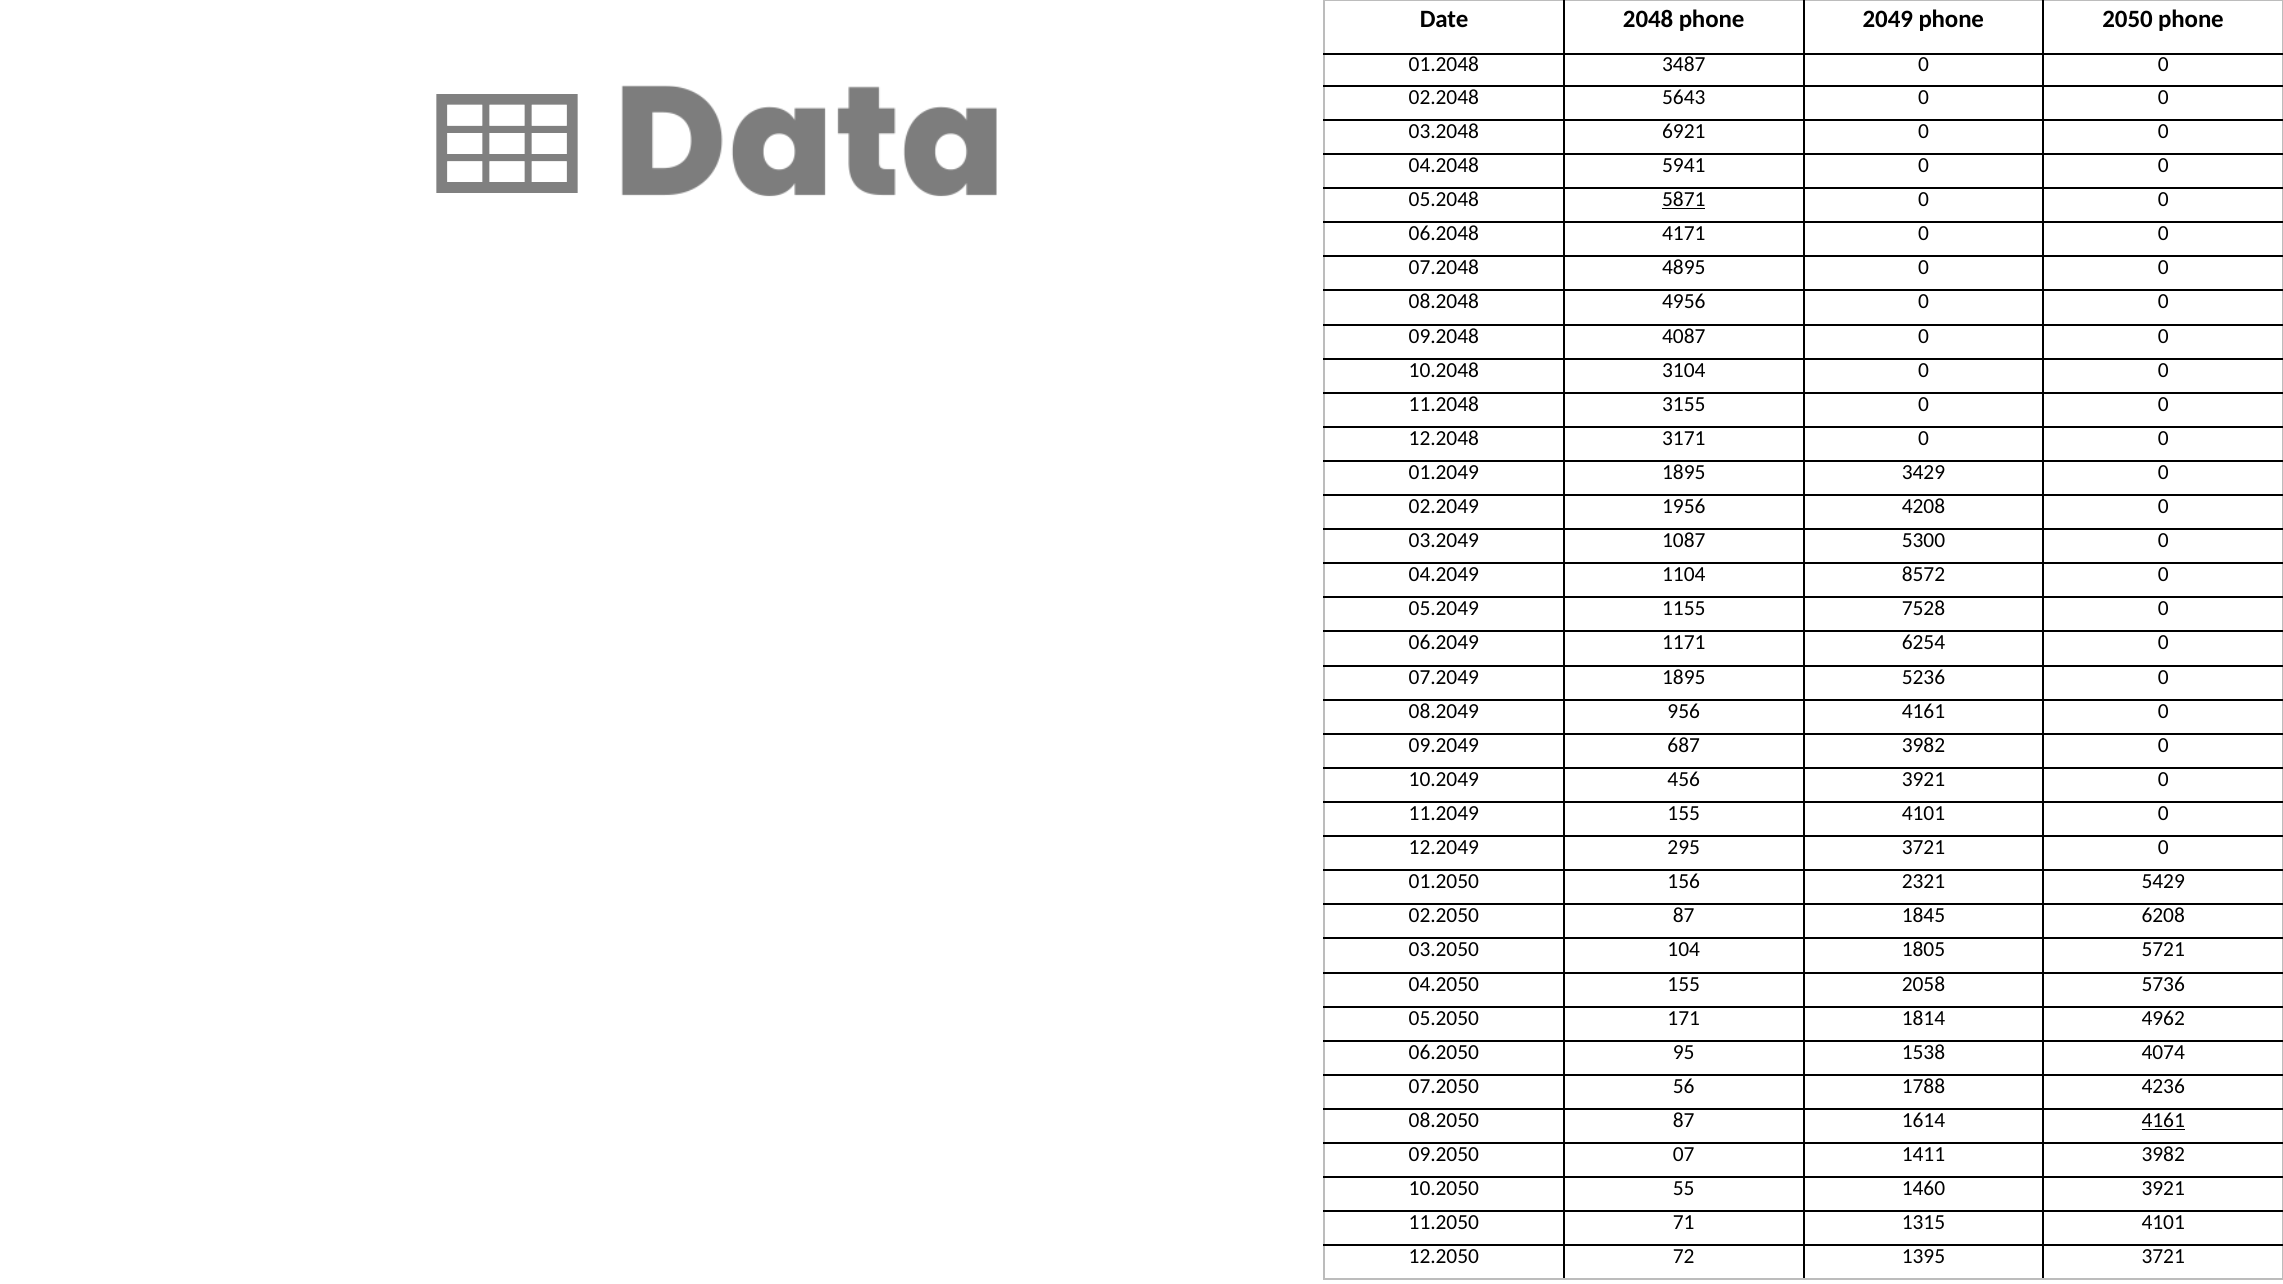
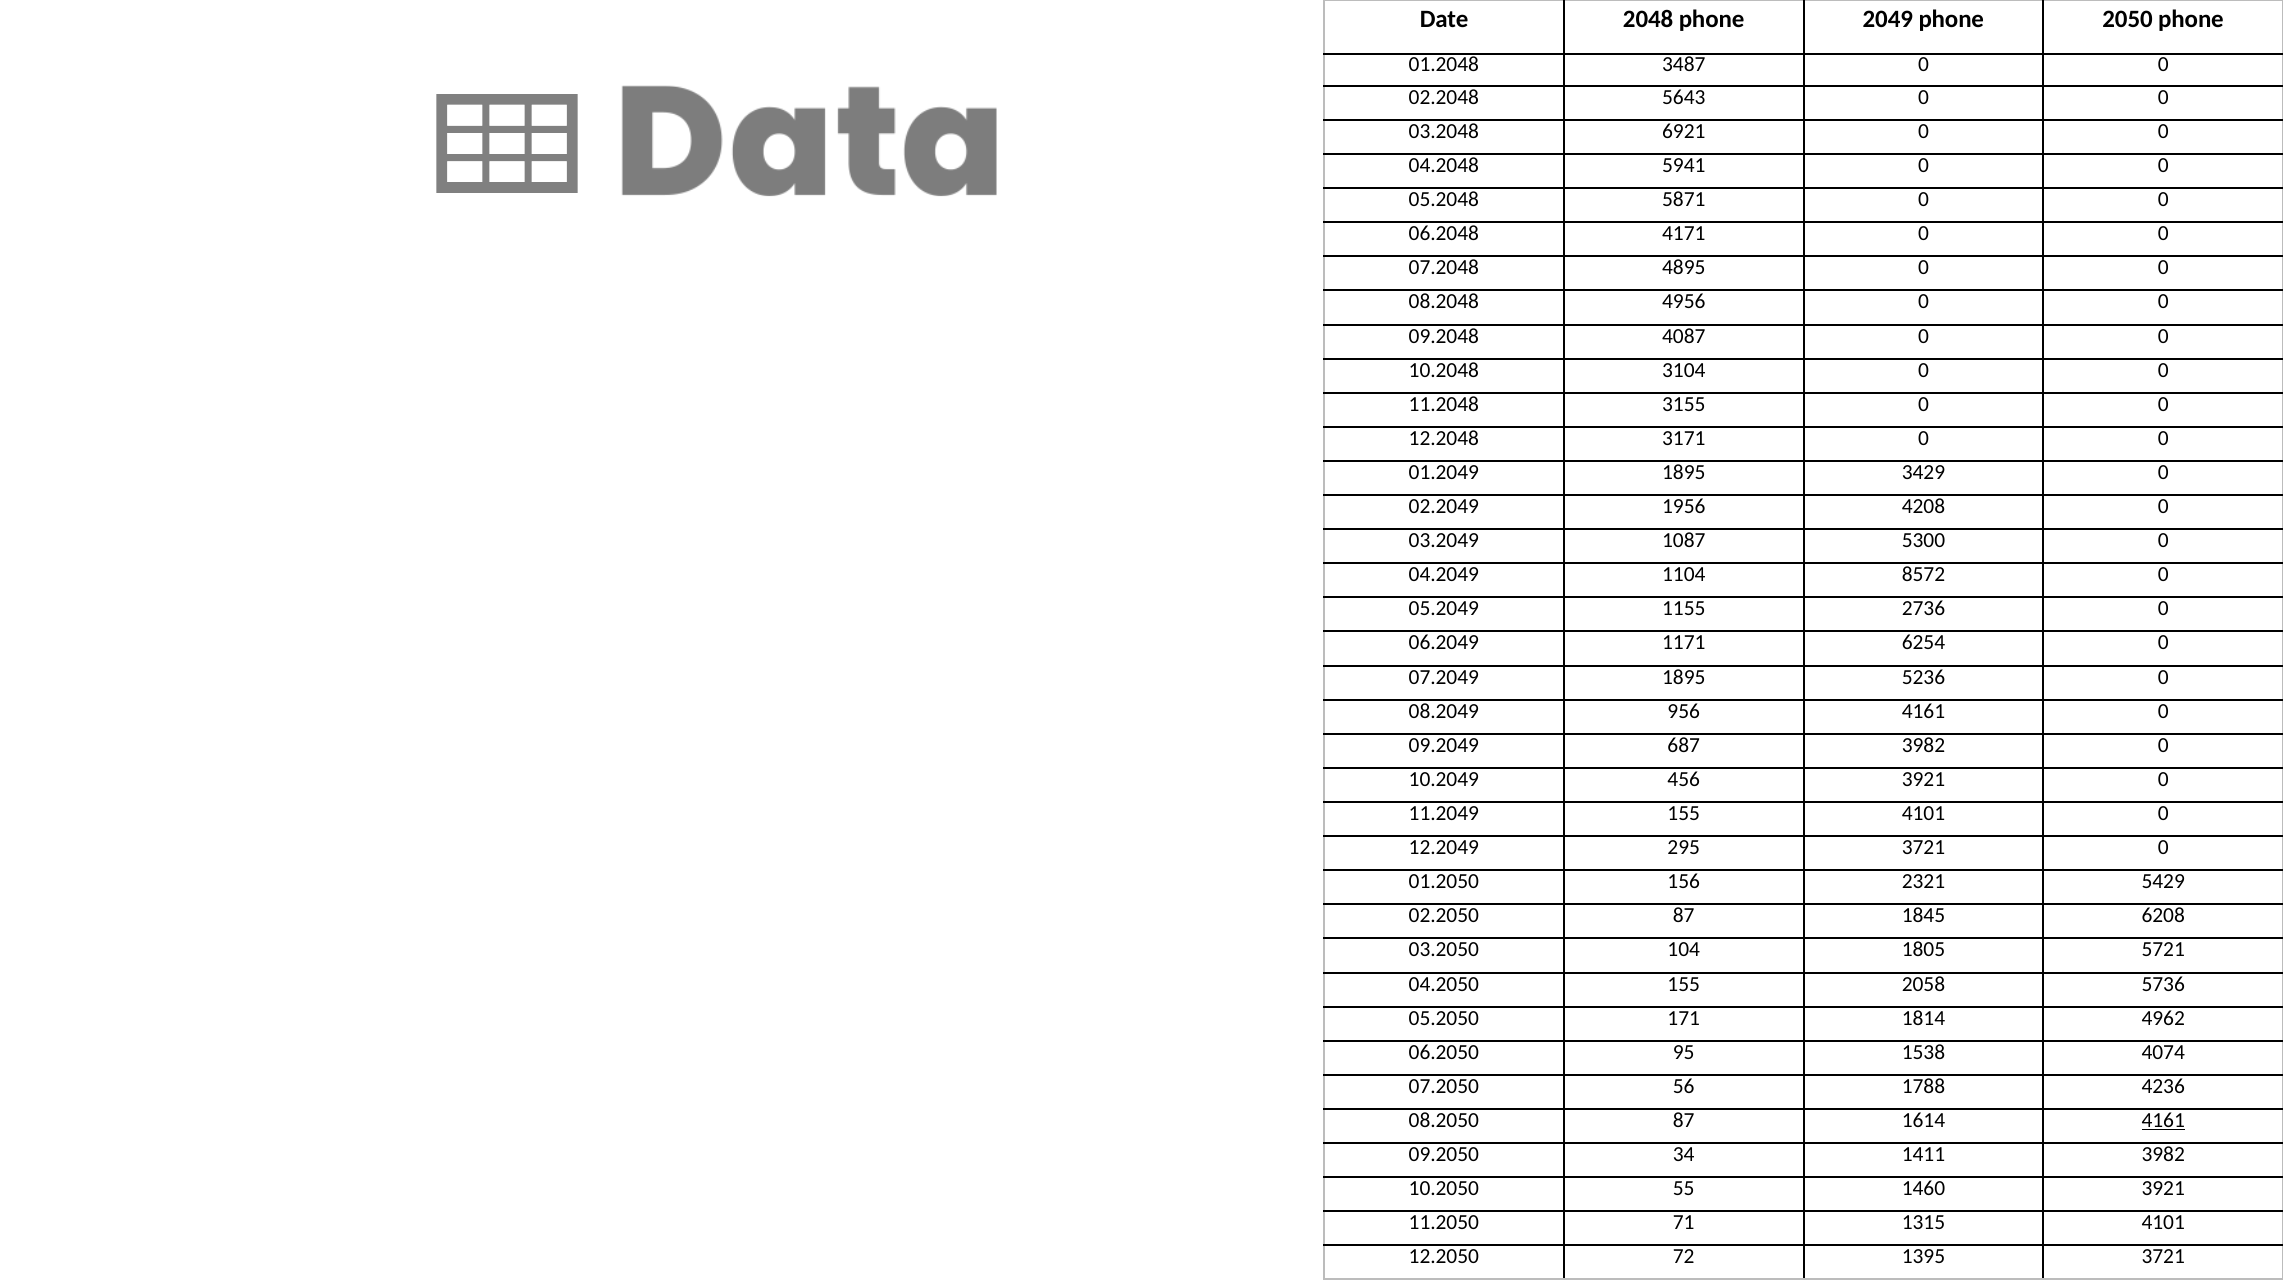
5871 underline: present -> none
7528: 7528 -> 2736
07: 07 -> 34
